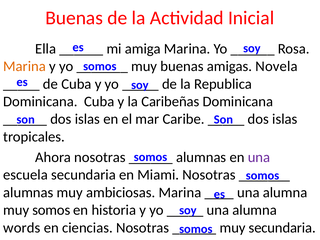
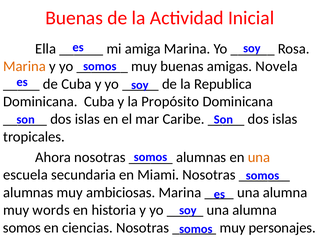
Caribeñas: Caribeñas -> Propósito
una at (259, 157) colour: purple -> orange
muy somos: somos -> words
words at (22, 228): words -> somos
muy secundaria: secundaria -> personajes
